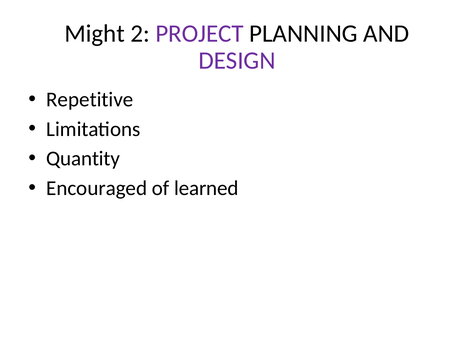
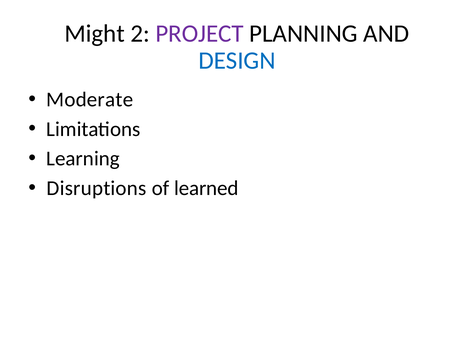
DESIGN colour: purple -> blue
Repetitive: Repetitive -> Moderate
Quantity: Quantity -> Learning
Encouraged: Encouraged -> Disruptions
